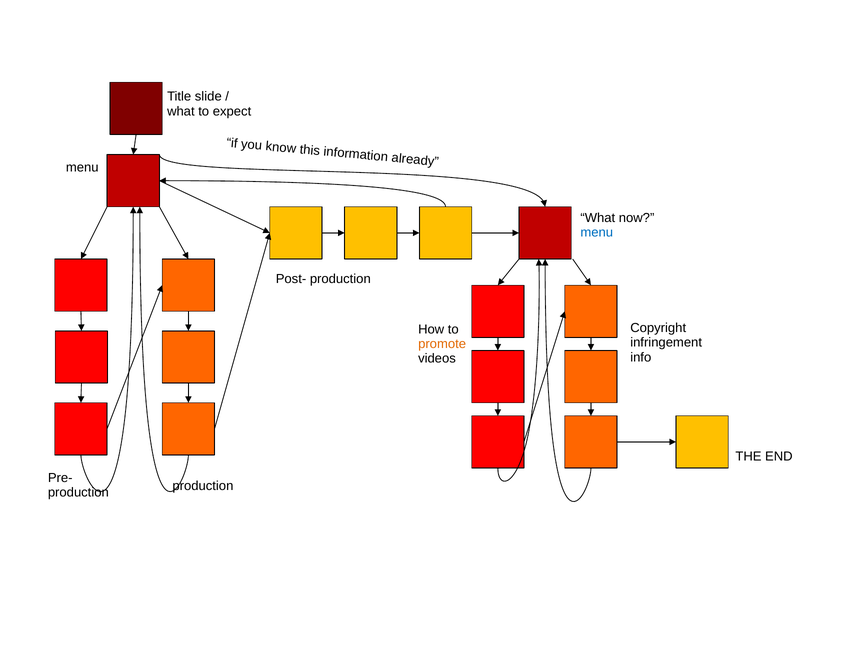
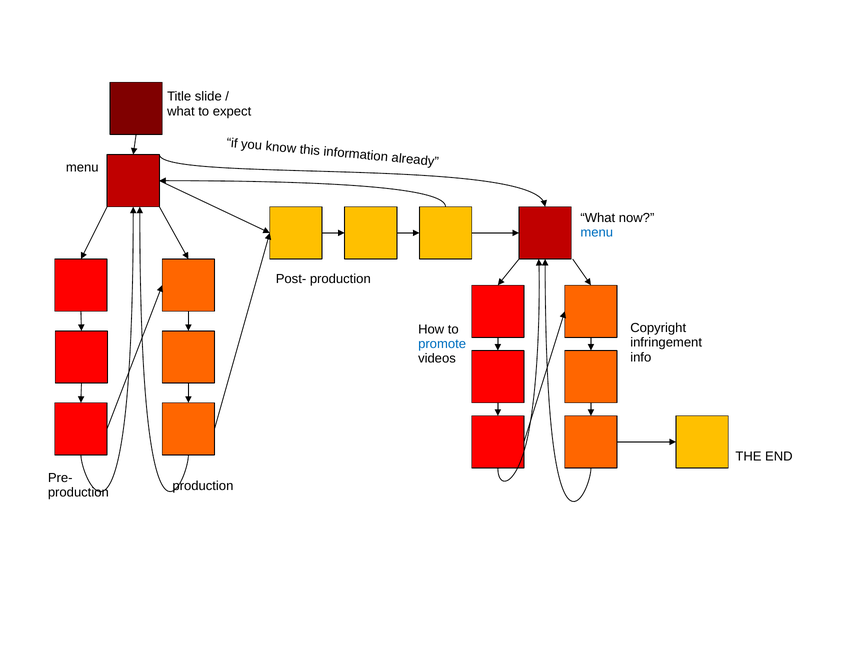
promote colour: orange -> blue
